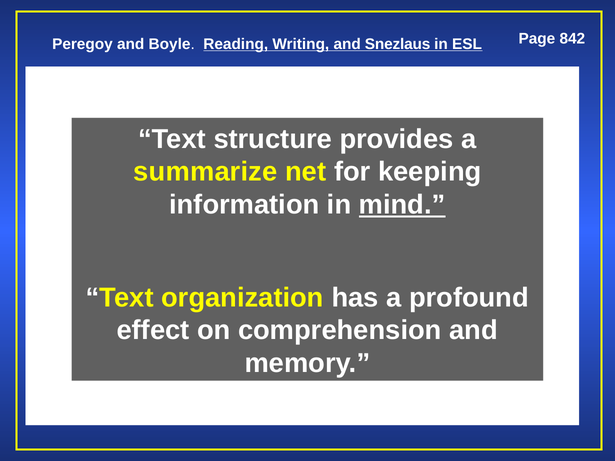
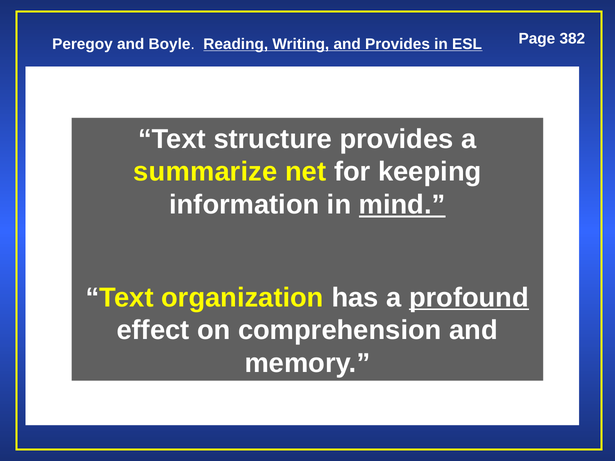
and Snezlaus: Snezlaus -> Provides
842: 842 -> 382
profound underline: none -> present
